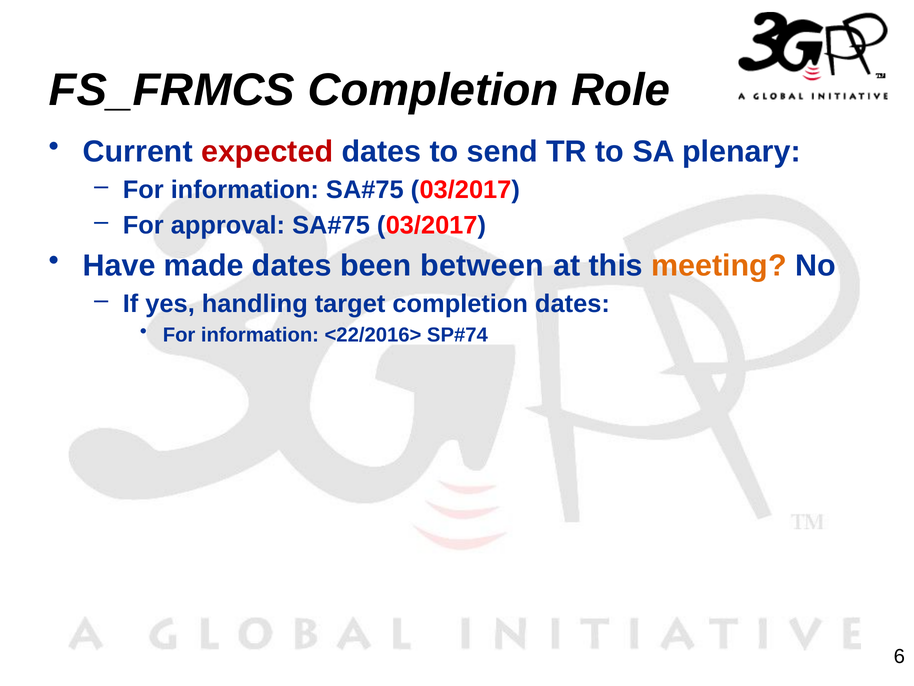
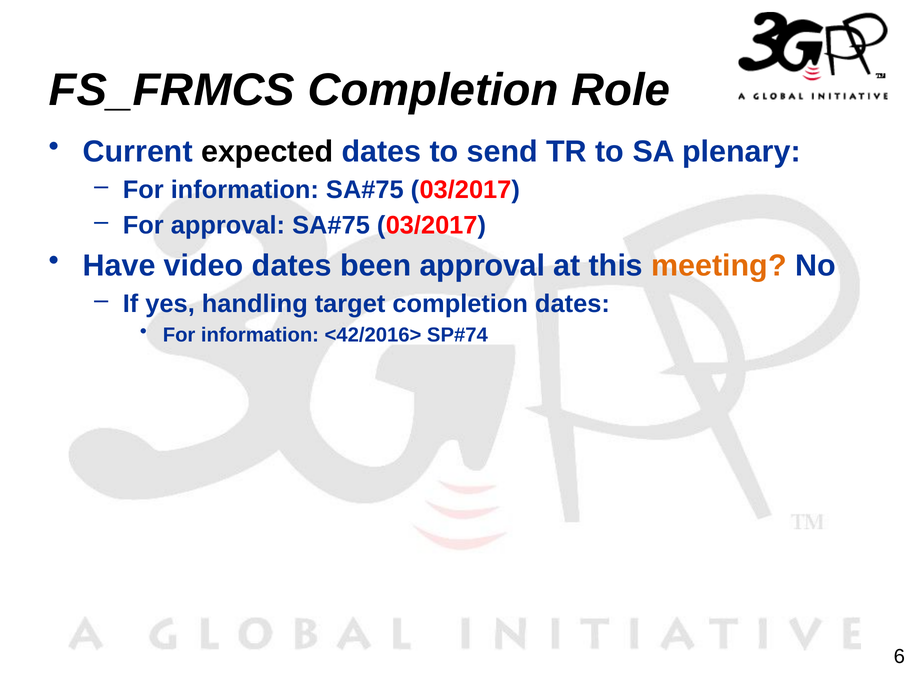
expected colour: red -> black
made: made -> video
been between: between -> approval
<22/2016>: <22/2016> -> <42/2016>
